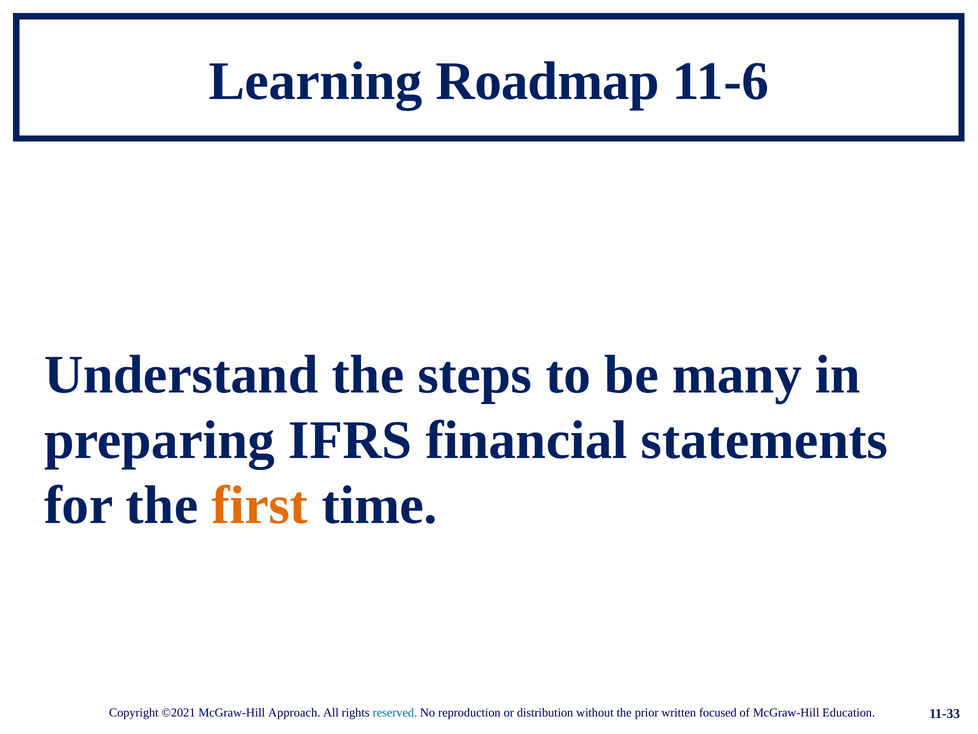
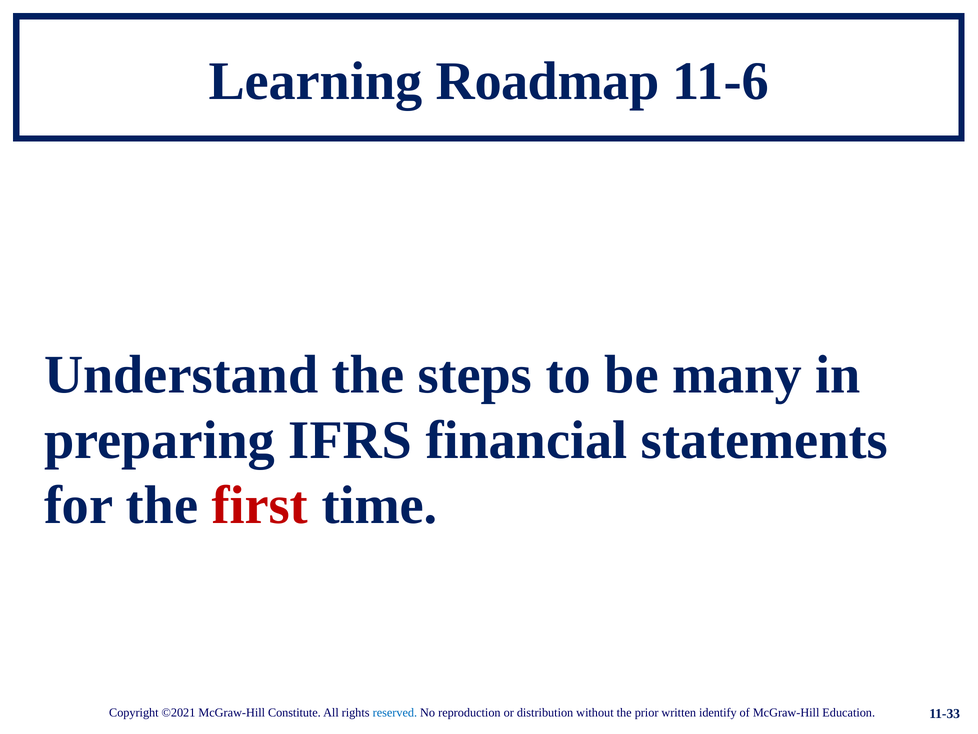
first colour: orange -> red
Approach: Approach -> Constitute
focused: focused -> identify
